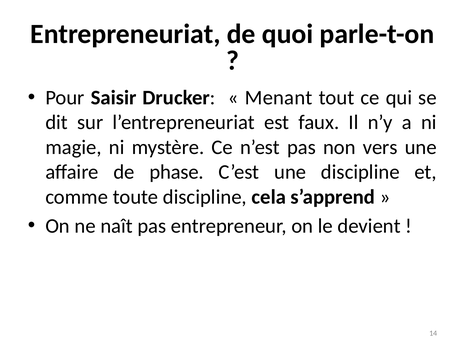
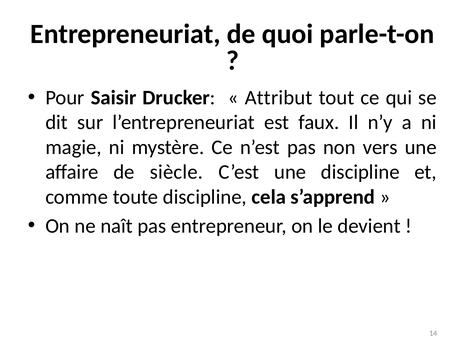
Menant: Menant -> Attribut
phase: phase -> siècle
